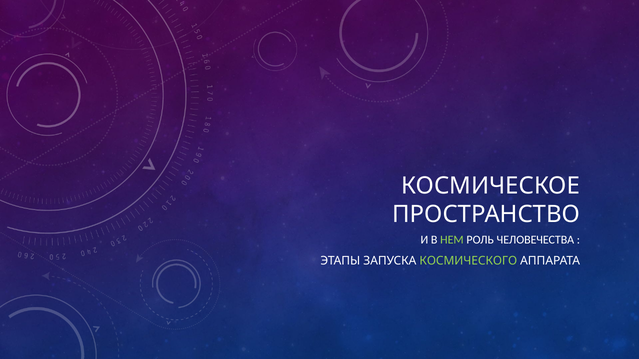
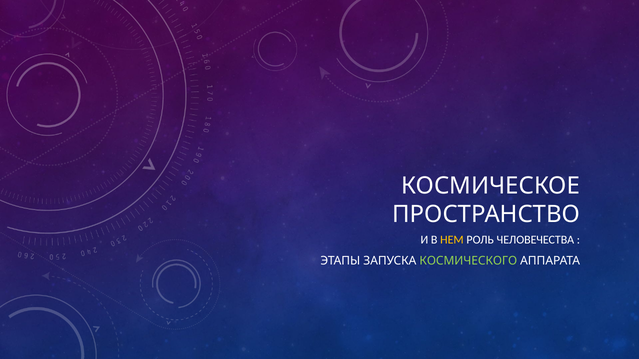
НЕМ colour: light green -> yellow
